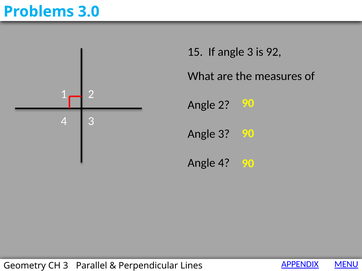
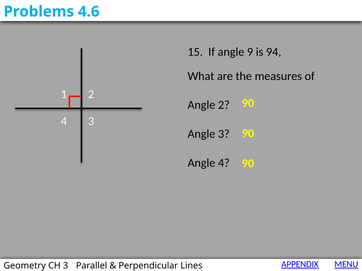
3.0: 3.0 -> 4.6
If angle 3: 3 -> 9
92: 92 -> 94
